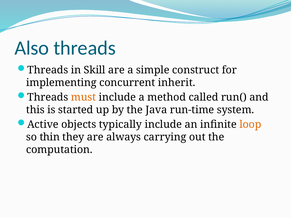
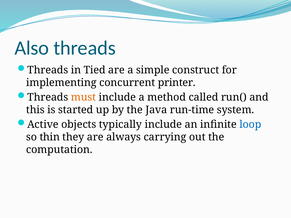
Skill: Skill -> Tied
inherit: inherit -> printer
loop colour: orange -> blue
